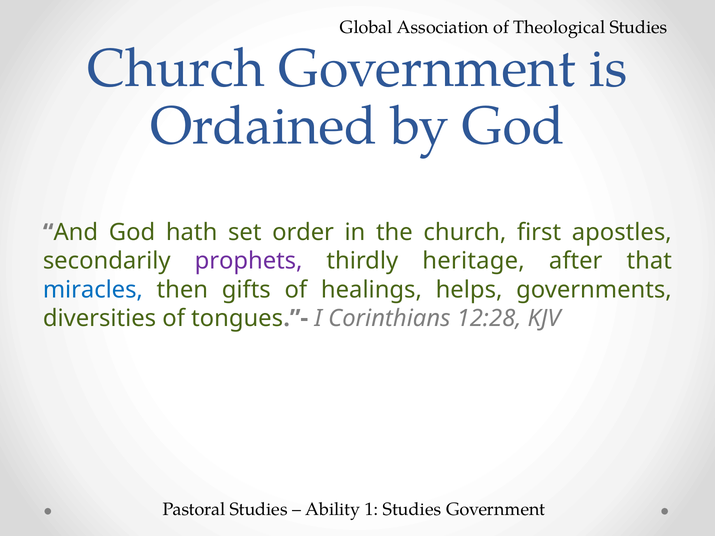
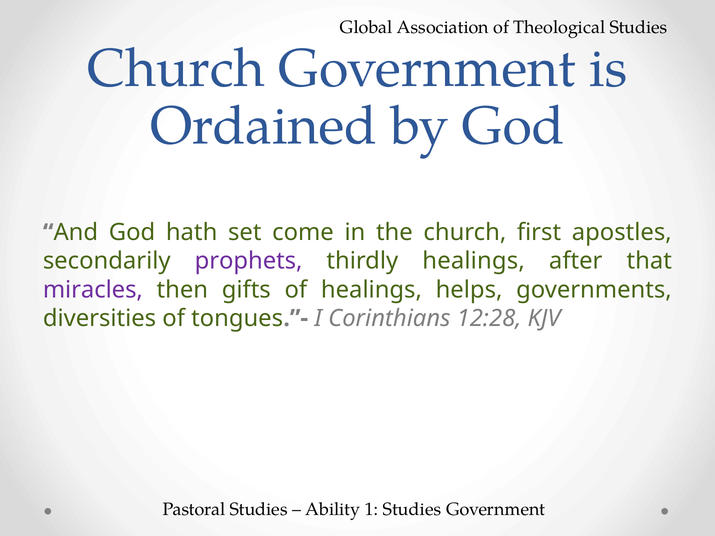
order: order -> come
thirdly heritage: heritage -> healings
miracles colour: blue -> purple
